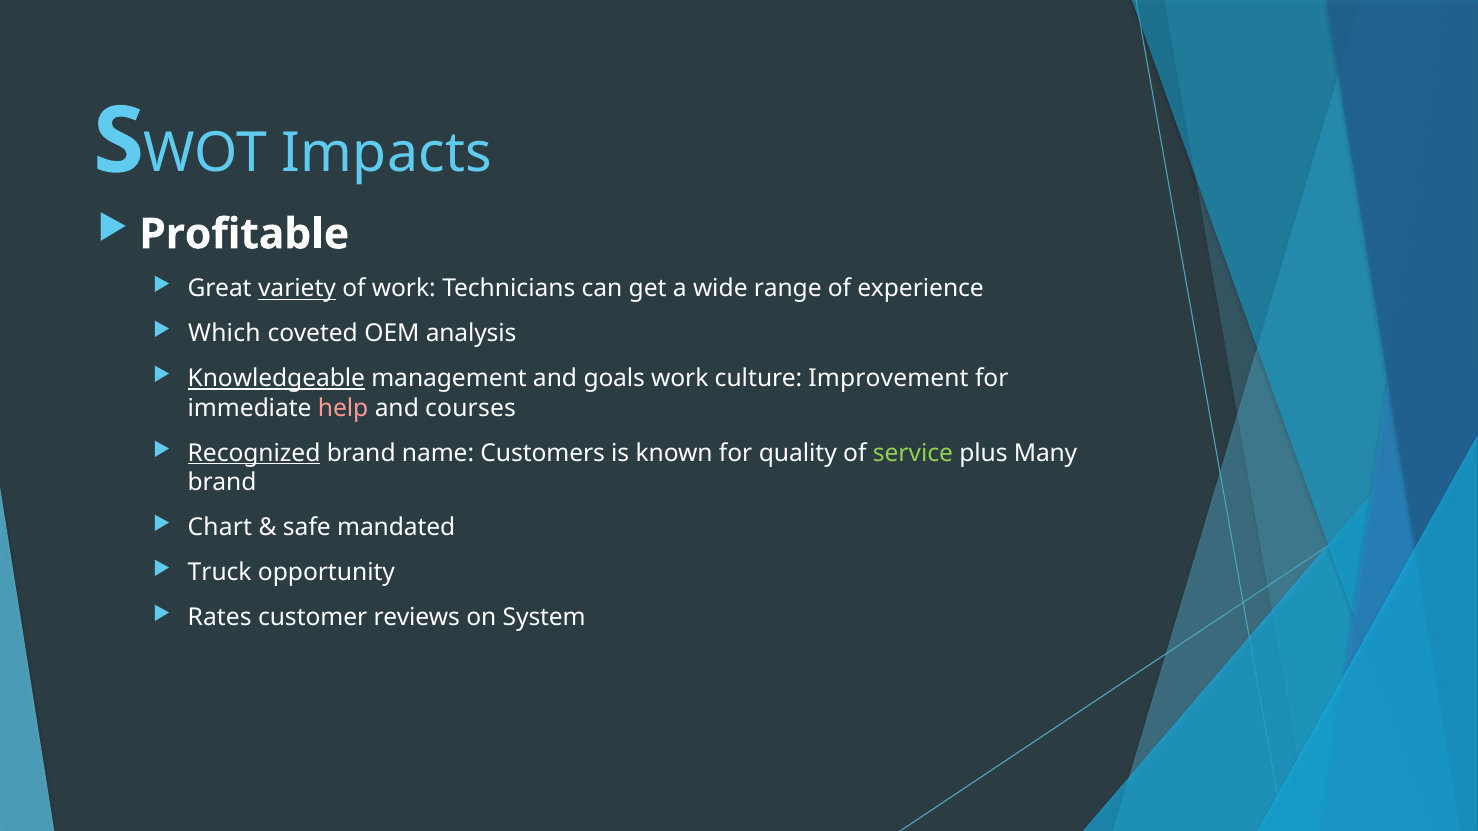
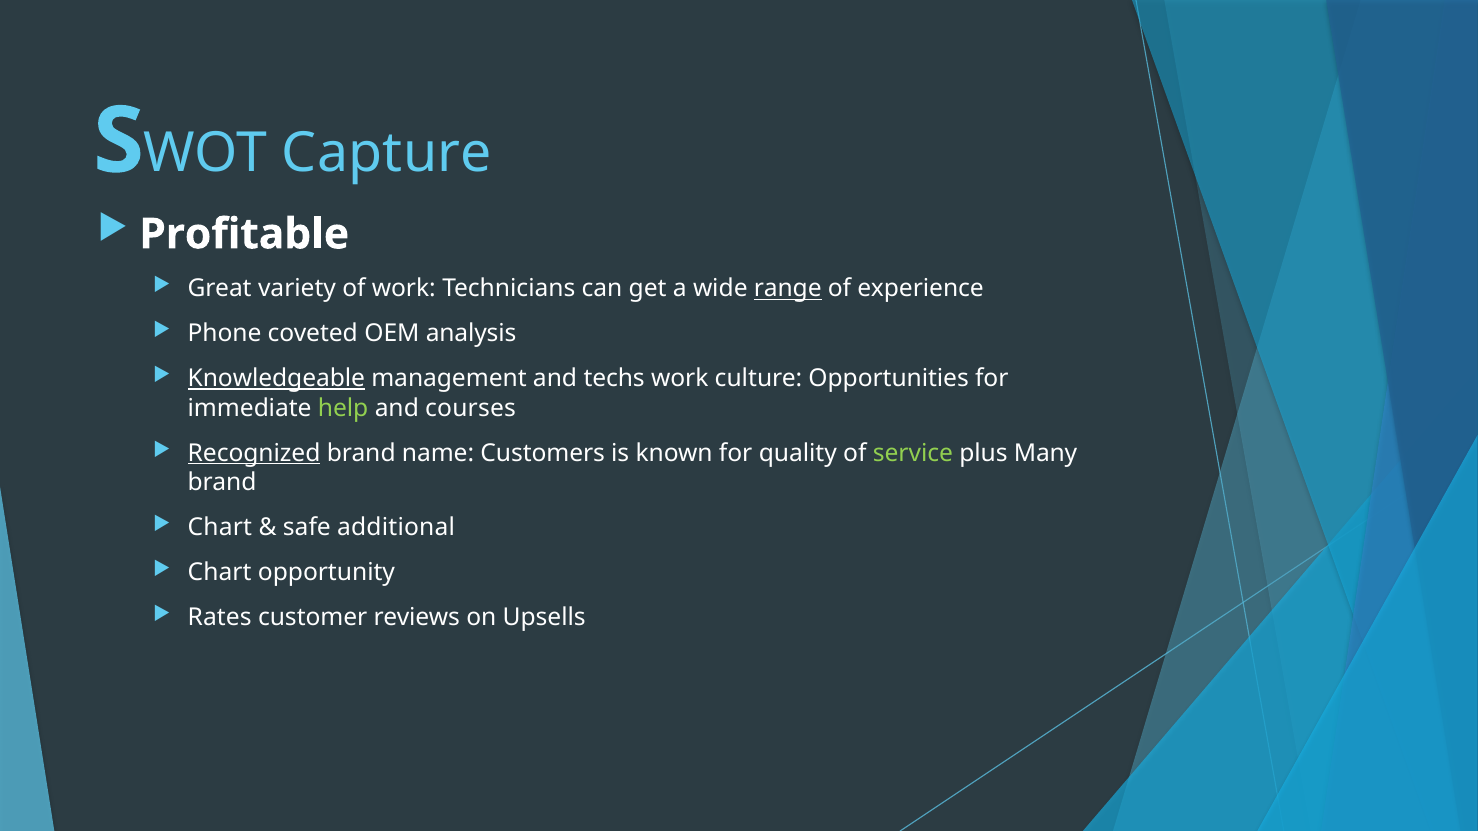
Impacts: Impacts -> Capture
variety underline: present -> none
range underline: none -> present
Which: Which -> Phone
goals: goals -> techs
Improvement: Improvement -> Opportunities
help colour: pink -> light green
mandated: mandated -> additional
Truck at (220, 573): Truck -> Chart
System: System -> Upsells
